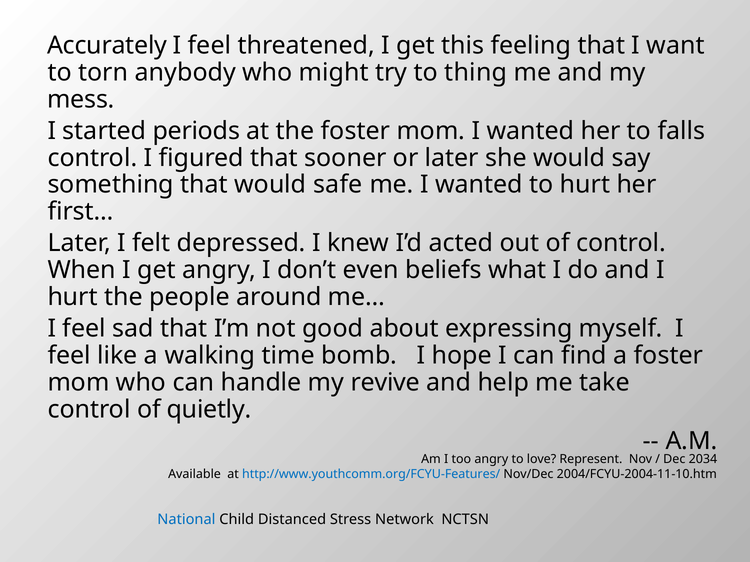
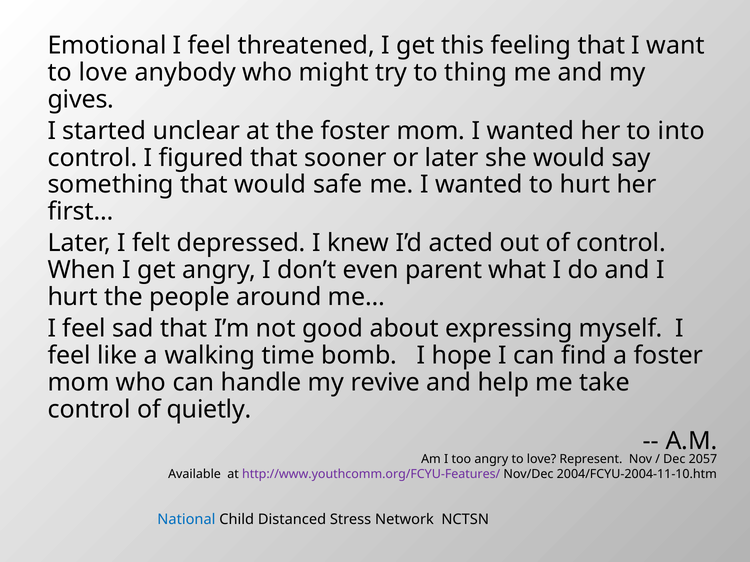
Accurately: Accurately -> Emotional
torn at (103, 72): torn -> love
mess: mess -> gives
periods: periods -> unclear
falls: falls -> into
beliefs: beliefs -> parent
2034: 2034 -> 2057
http://www.youthcomm.org/FCYU-Features/ colour: blue -> purple
